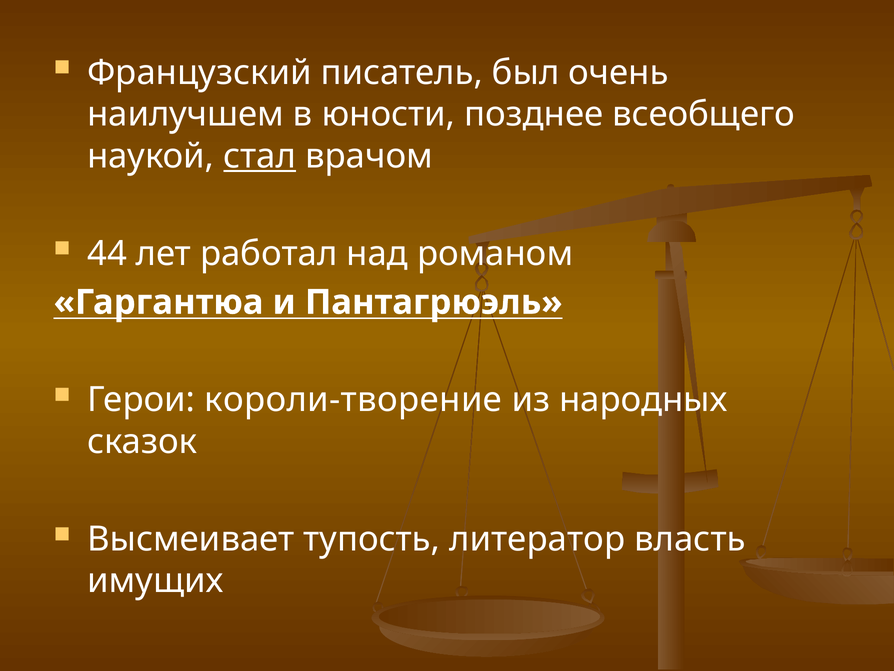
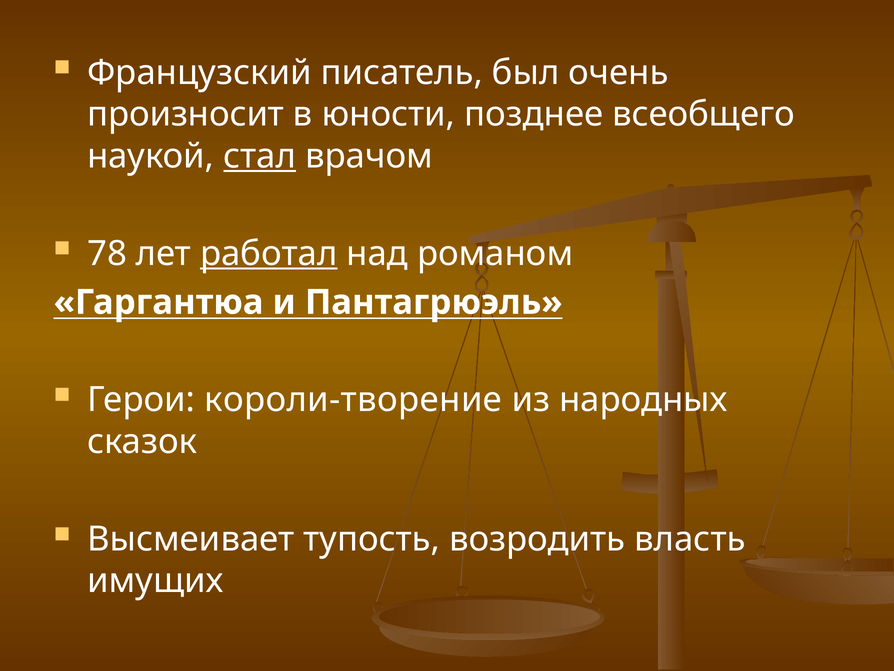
наилучшем: наилучшем -> произносит
44: 44 -> 78
работал underline: none -> present
литератор: литератор -> возродить
